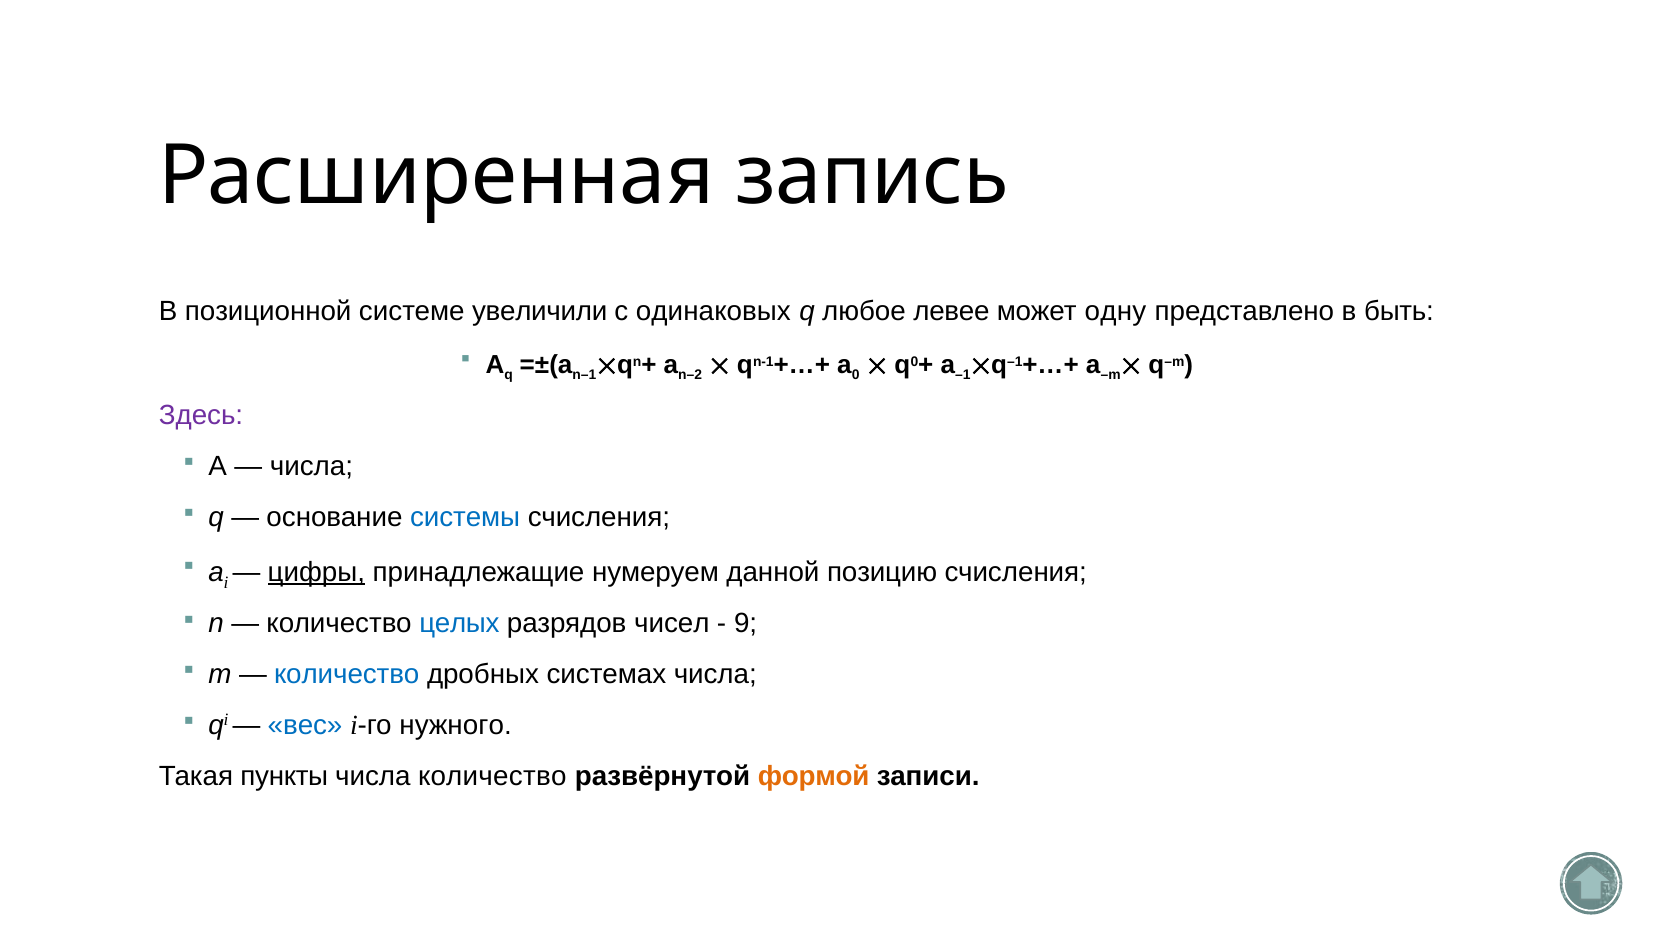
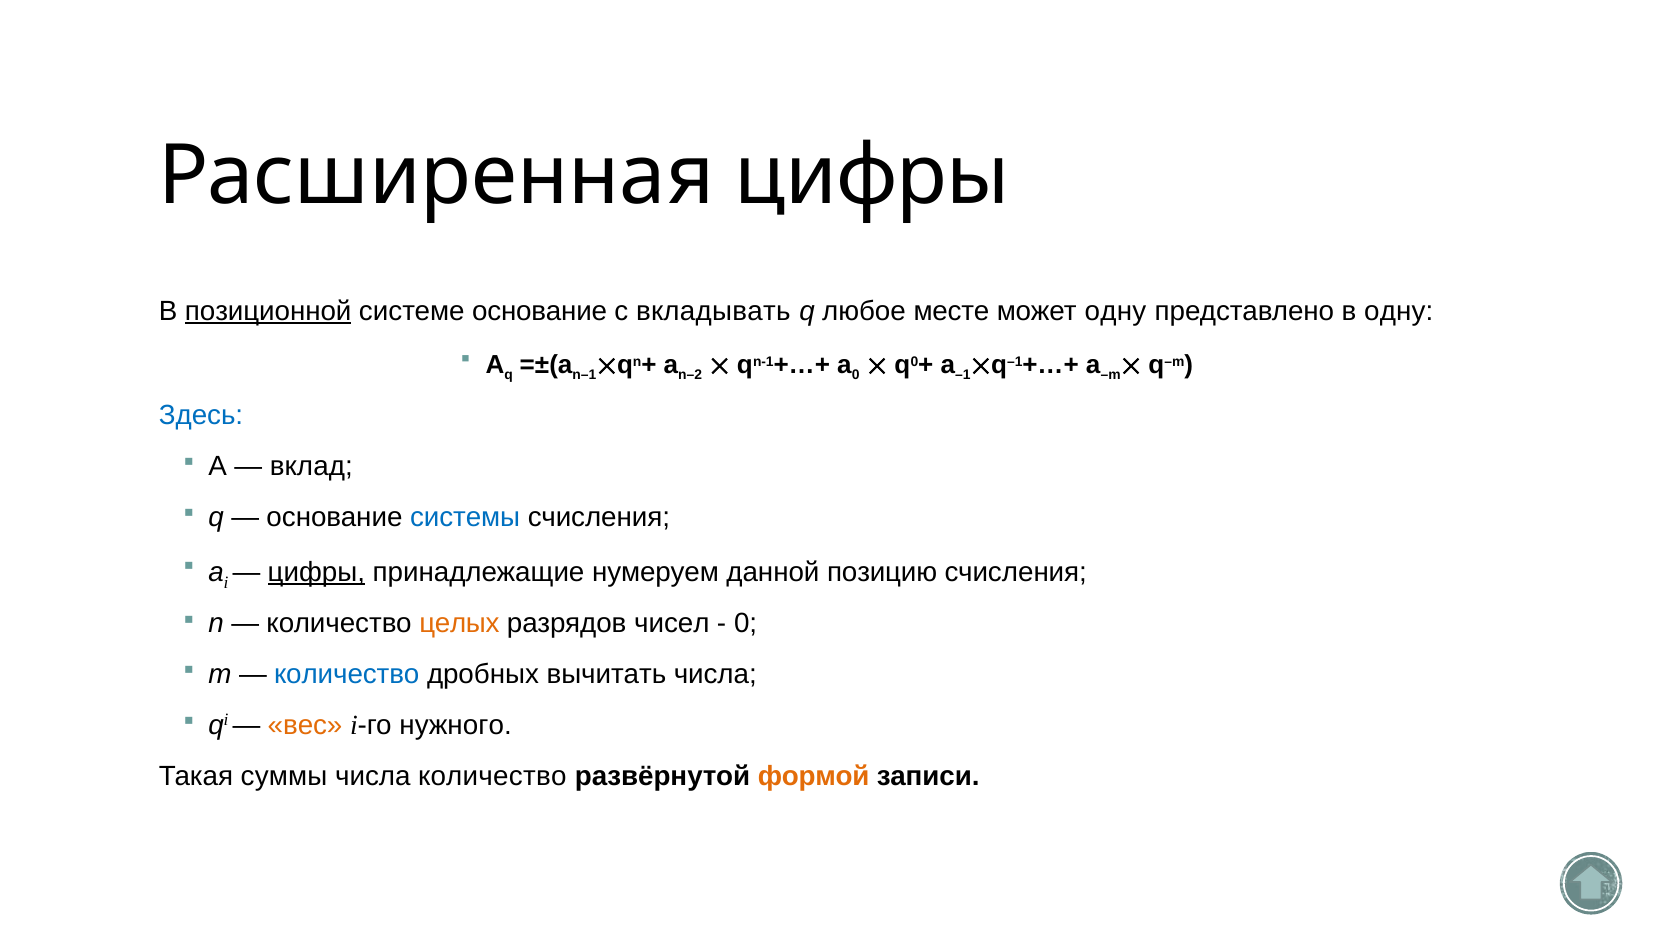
Расширенная запись: запись -> цифры
позиционной underline: none -> present
системе увеличили: увеличили -> основание
одинаковых: одинаковых -> вкладывать
левее: левее -> месте
в быть: быть -> одну
Здесь colour: purple -> blue
числа at (311, 467): числа -> вклад
целых colour: blue -> orange
9 at (746, 624): 9 -> 0
системах: системах -> вычитать
вес colour: blue -> orange
пункты: пункты -> суммы
